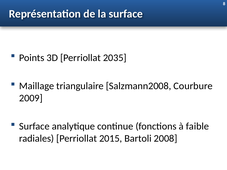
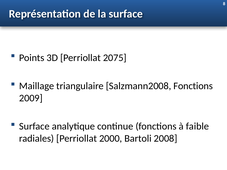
2035: 2035 -> 2075
Salzmann2008 Courbure: Courbure -> Fonctions
2015: 2015 -> 2000
